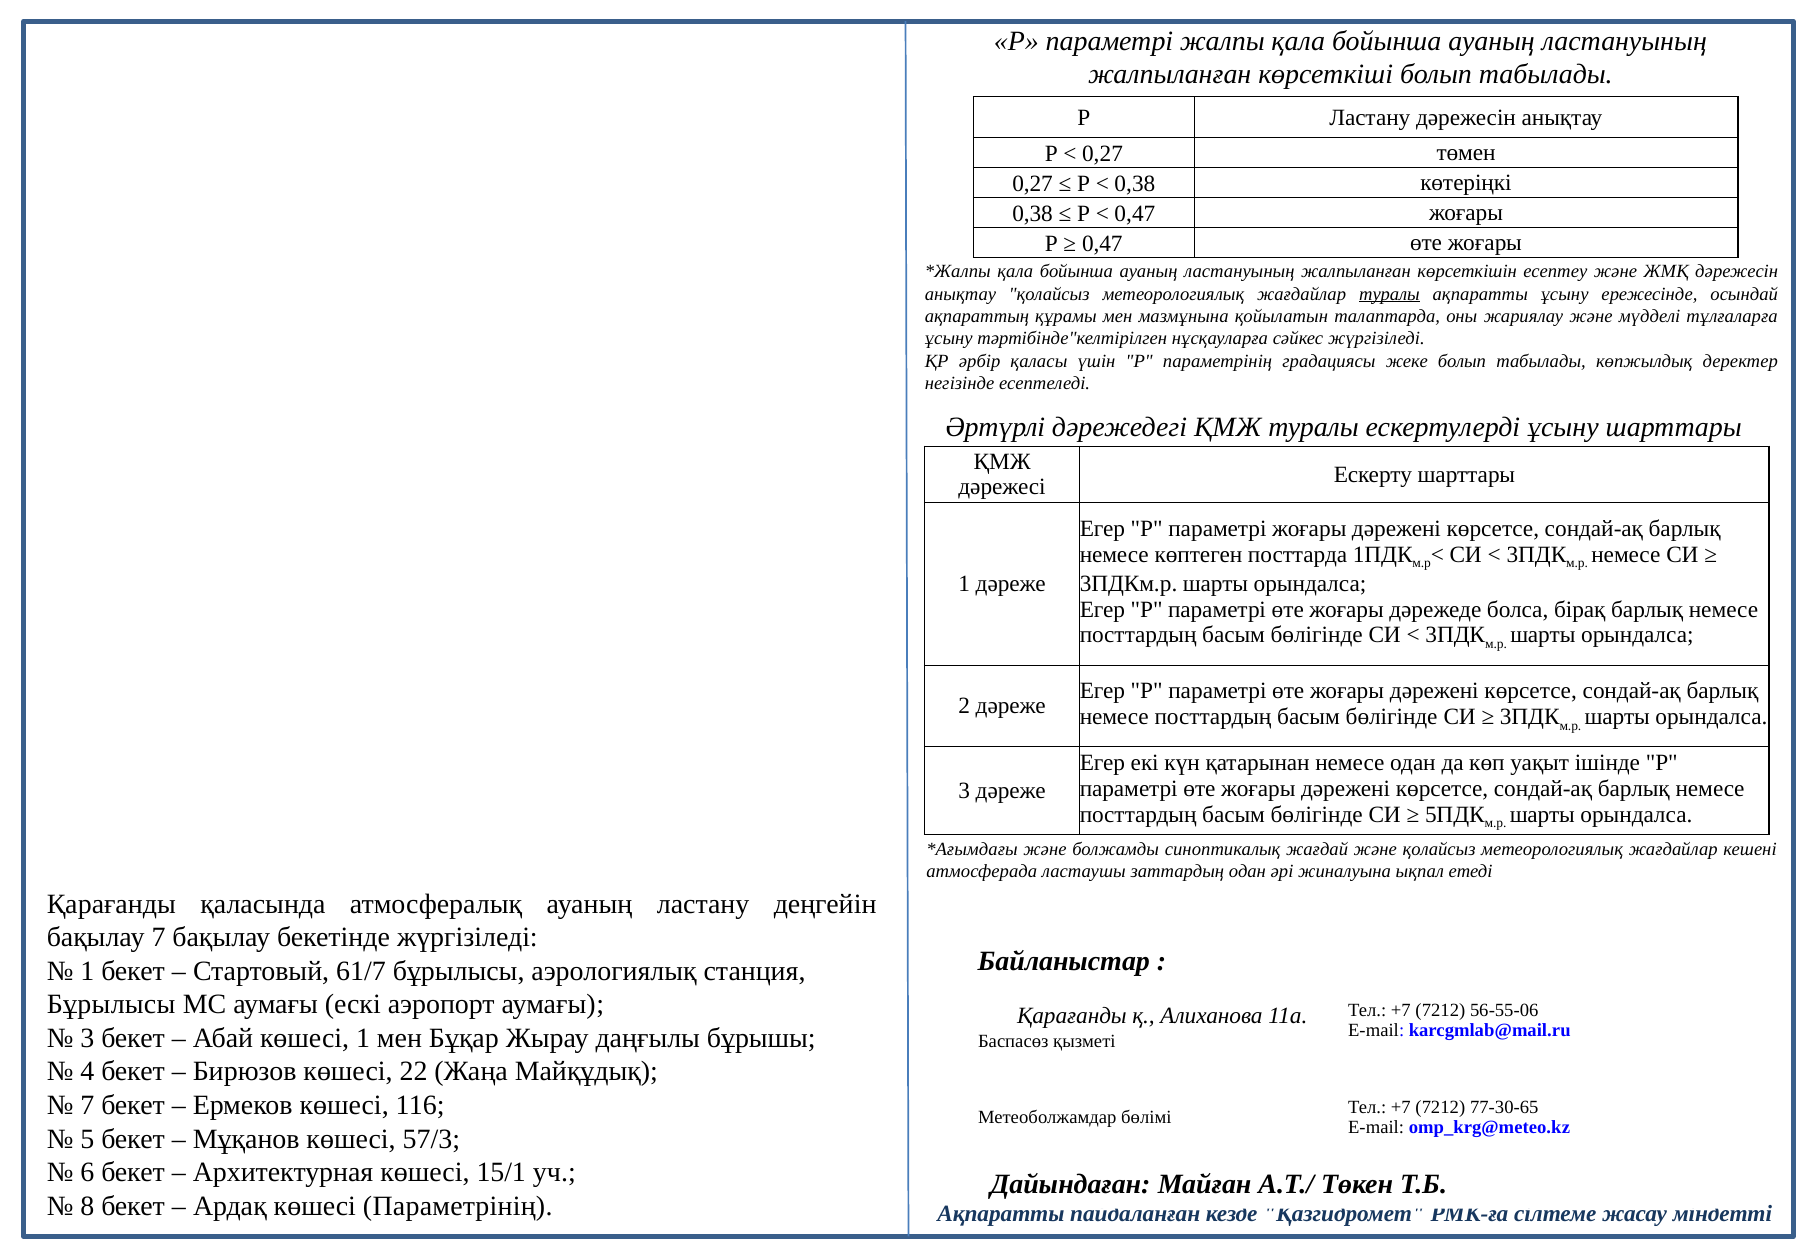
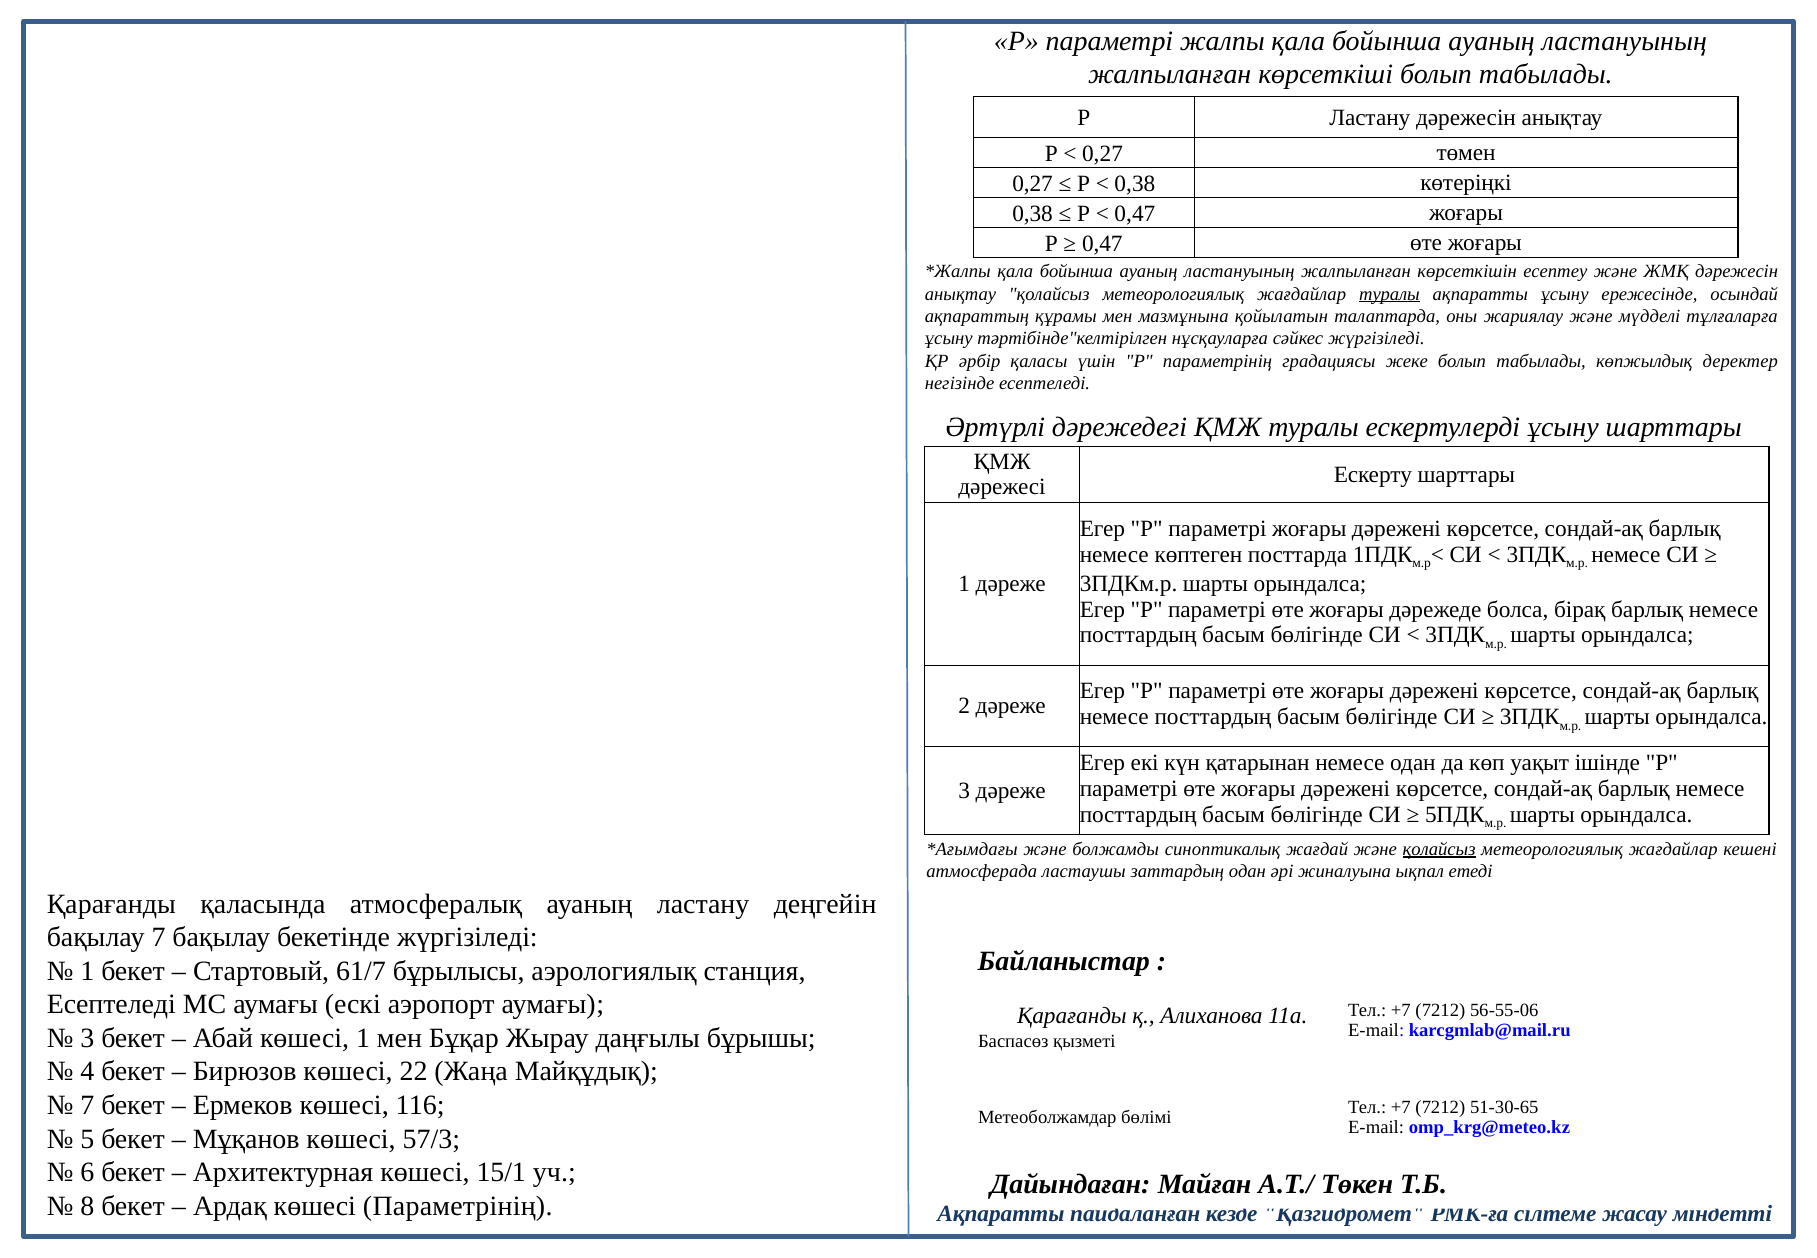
қолайсыз at (1439, 849) underline: none -> present
Бұрылысы at (111, 1005): Бұрылысы -> Есептеледі
77-30-65: 77-30-65 -> 51-30-65
